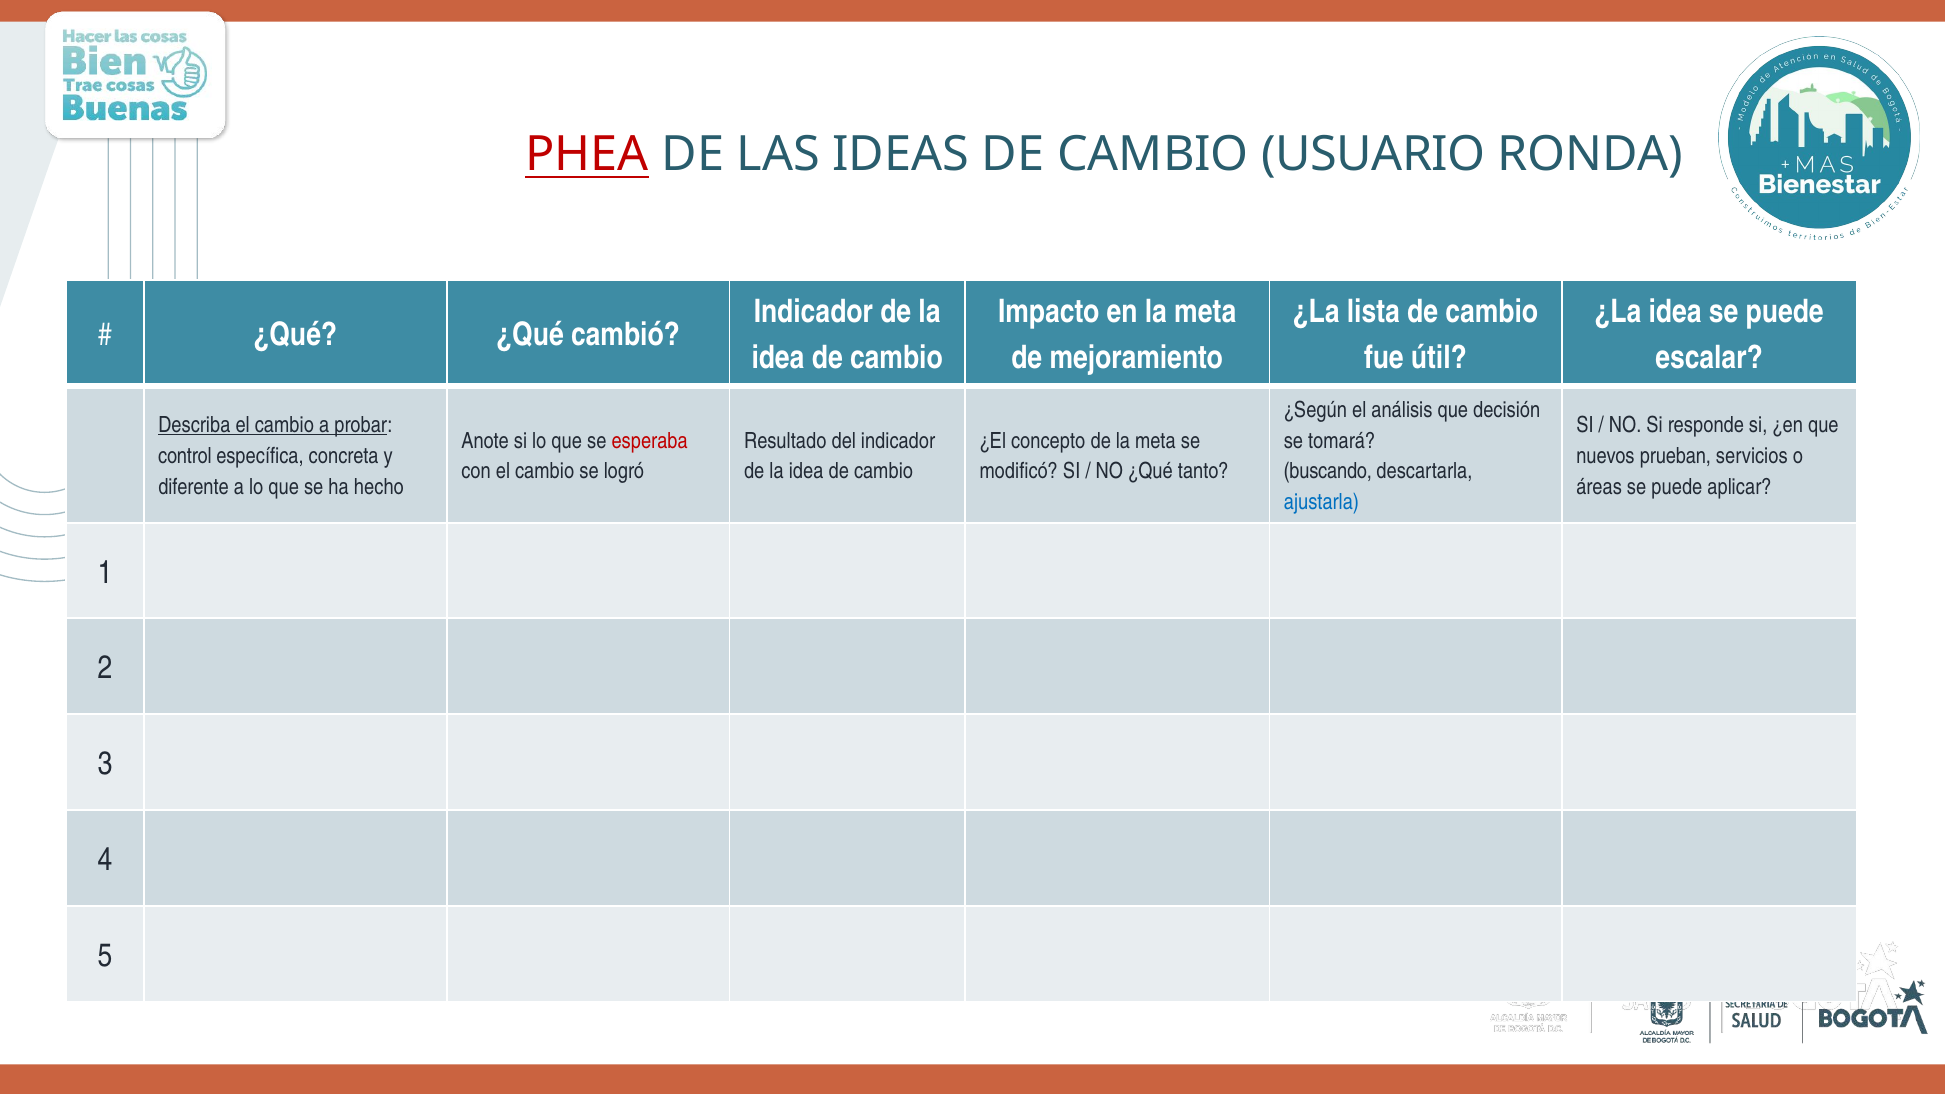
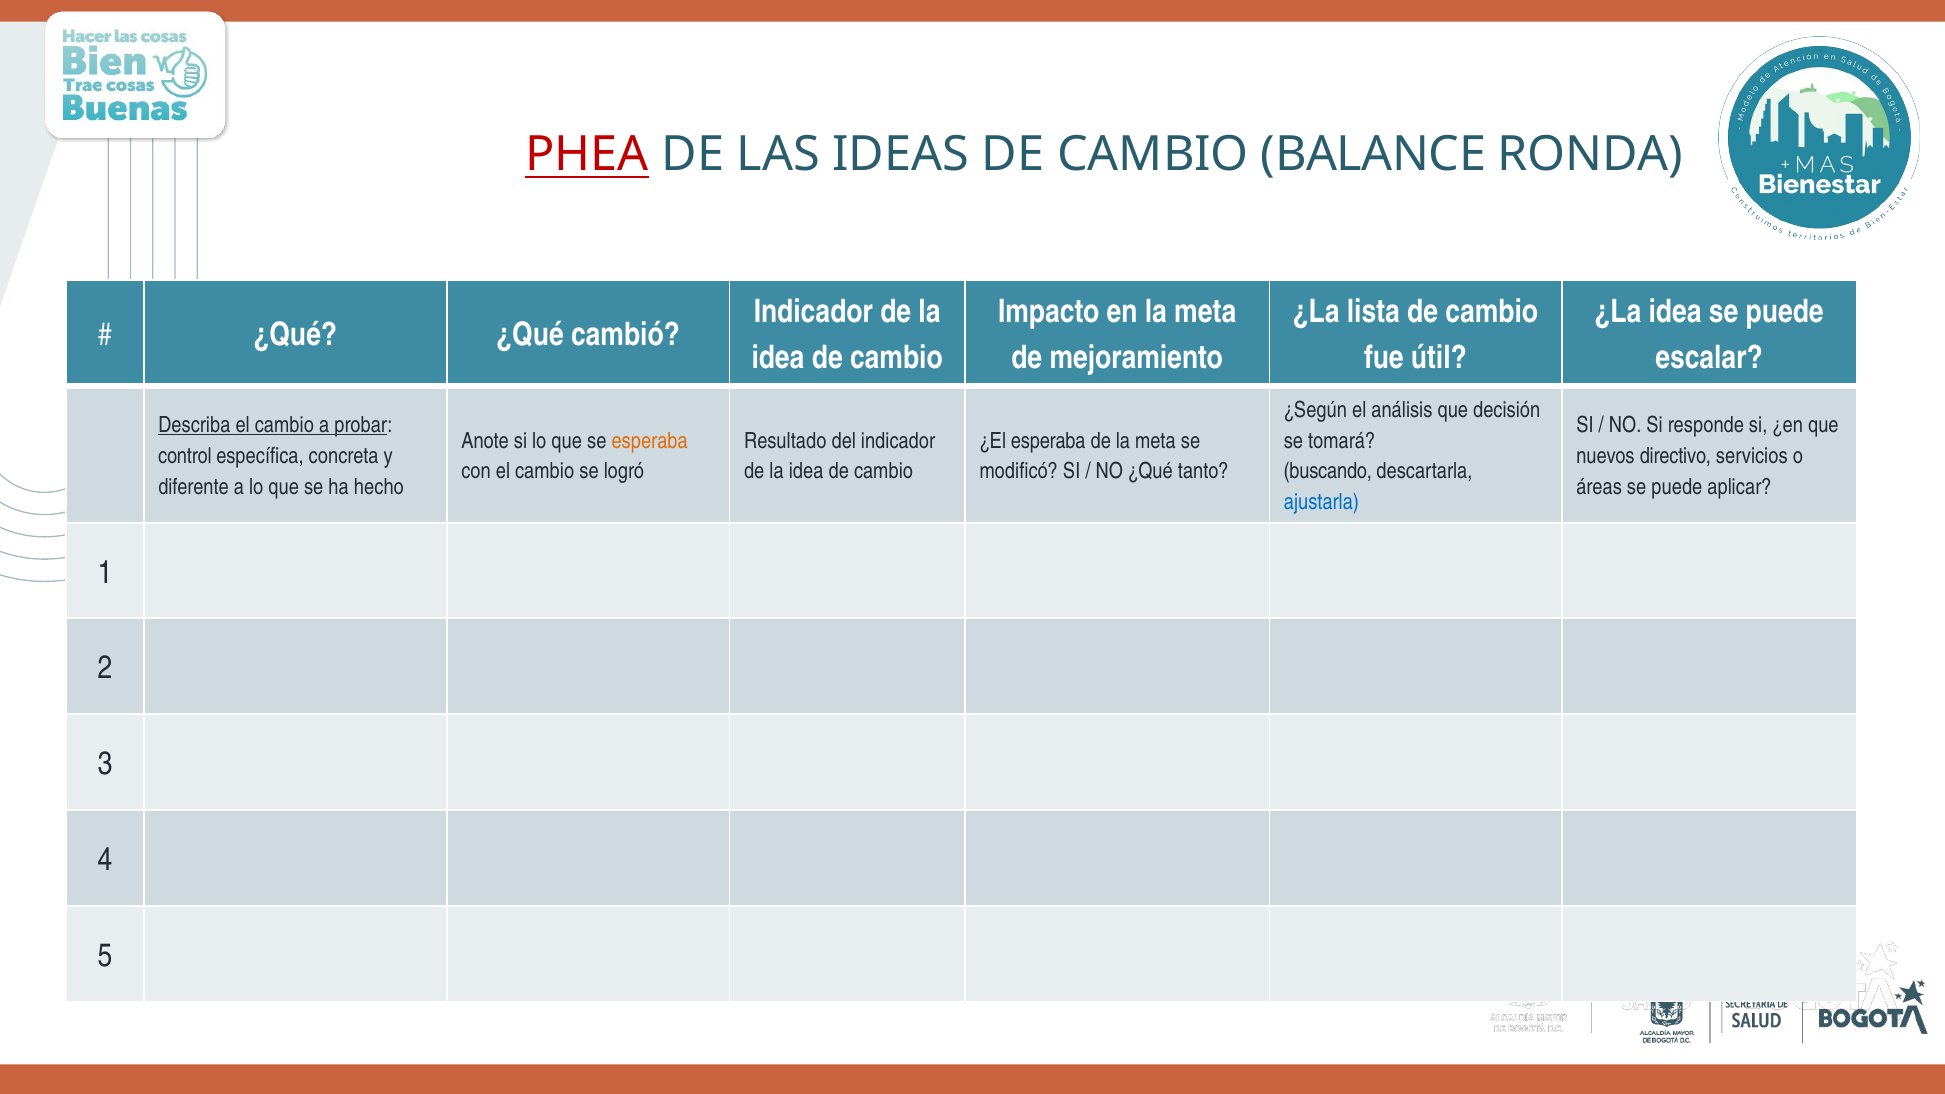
USUARIO: USUARIO -> BALANCE
esperaba at (650, 441) colour: red -> orange
¿El concepto: concepto -> esperaba
prueban: prueban -> directivo
